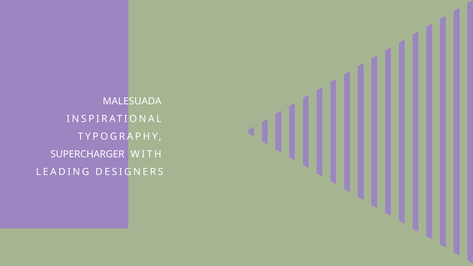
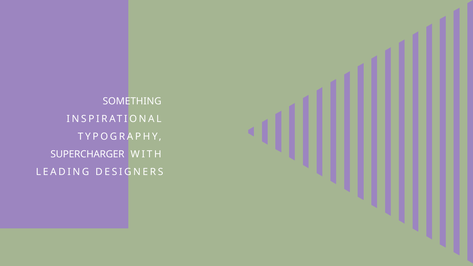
MALESUADA: MALESUADA -> SOMETHING
